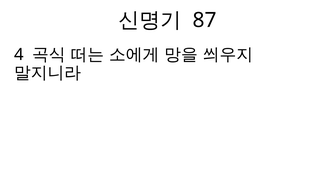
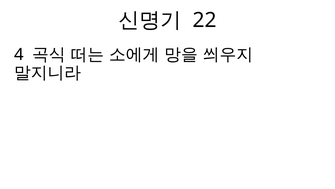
87: 87 -> 22
